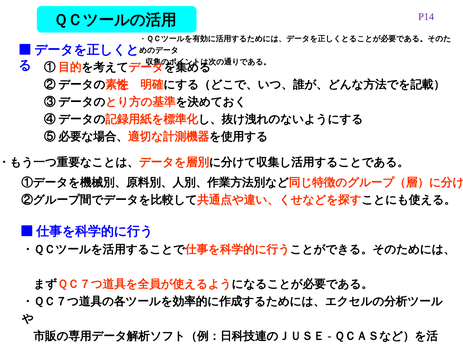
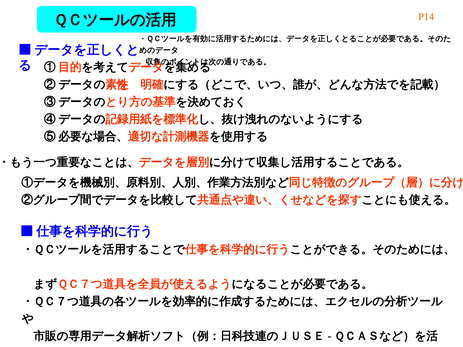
P14 colour: purple -> orange
